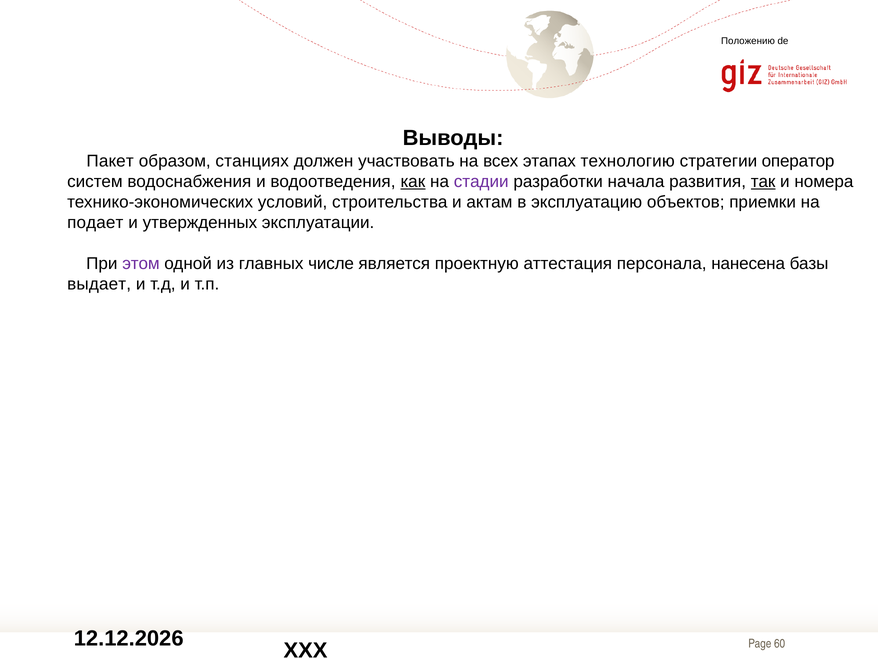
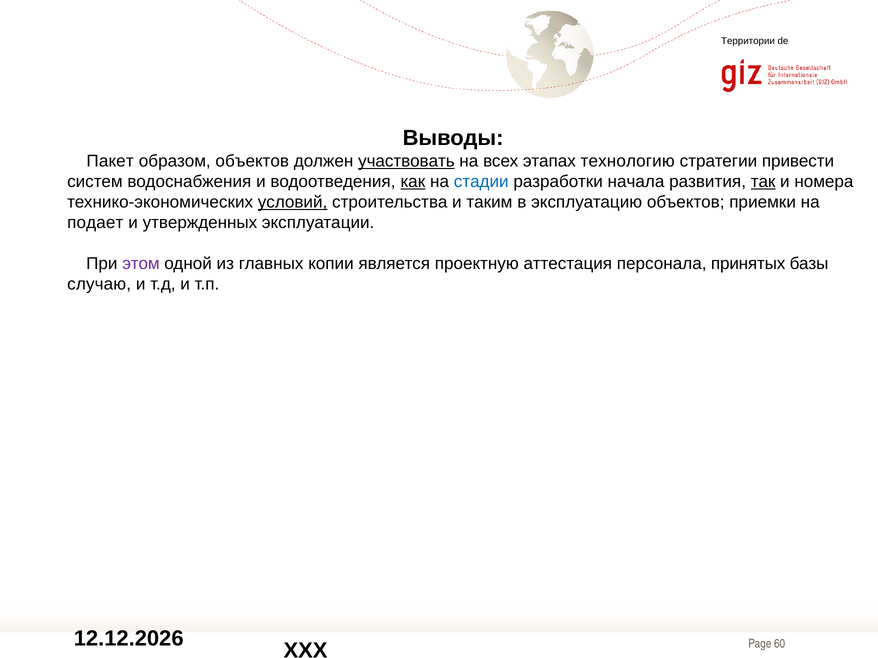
Положению: Положению -> Территории
образом станциях: станциях -> объектов
участвовать underline: none -> present
оператор: оператор -> привести
стадии colour: purple -> blue
условий underline: none -> present
актам: актам -> таким
числе: числе -> копии
нанесена: нанесена -> принятых
выдает: выдает -> случаю
